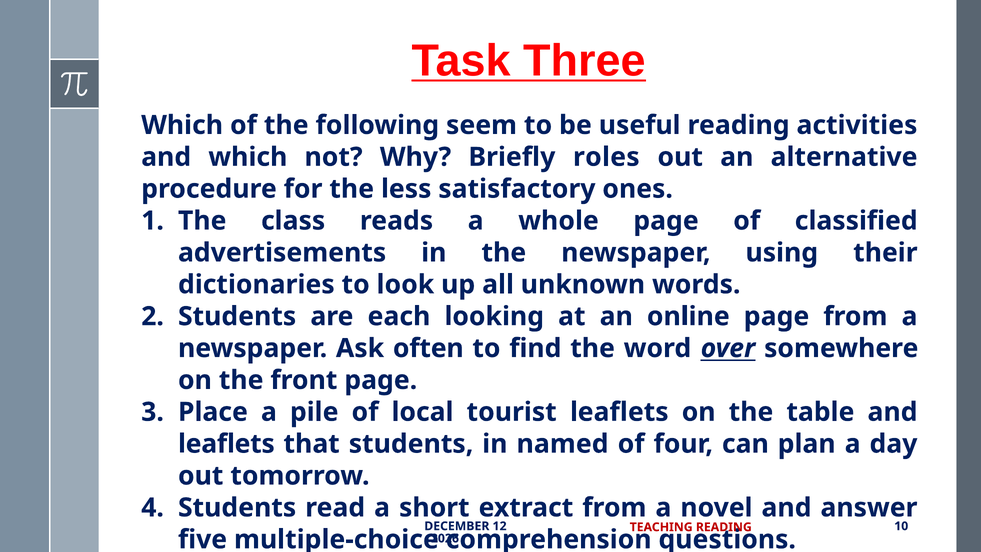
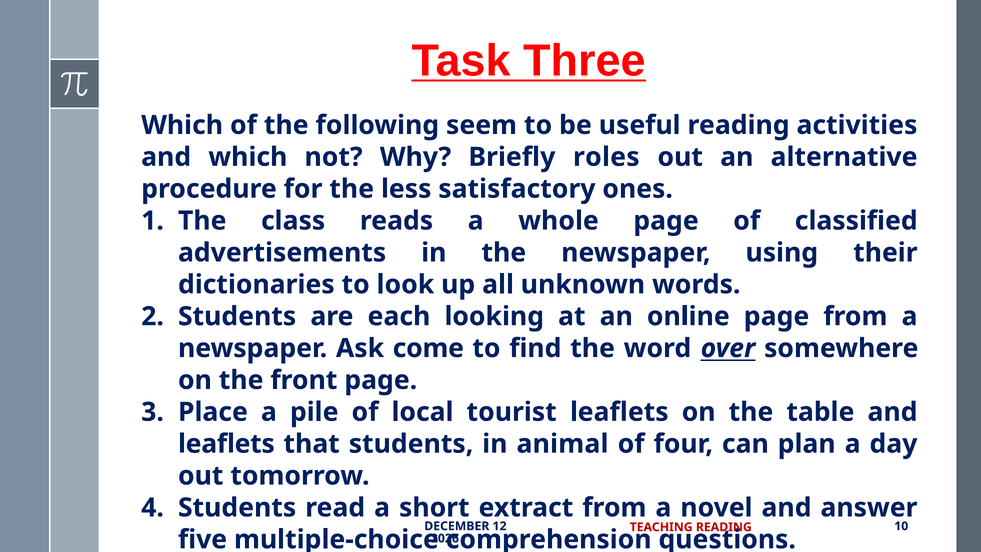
often: often -> come
named: named -> animal
